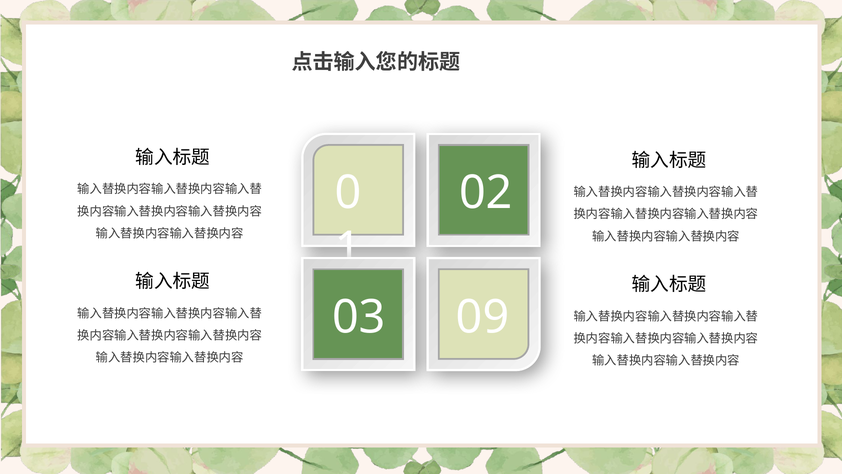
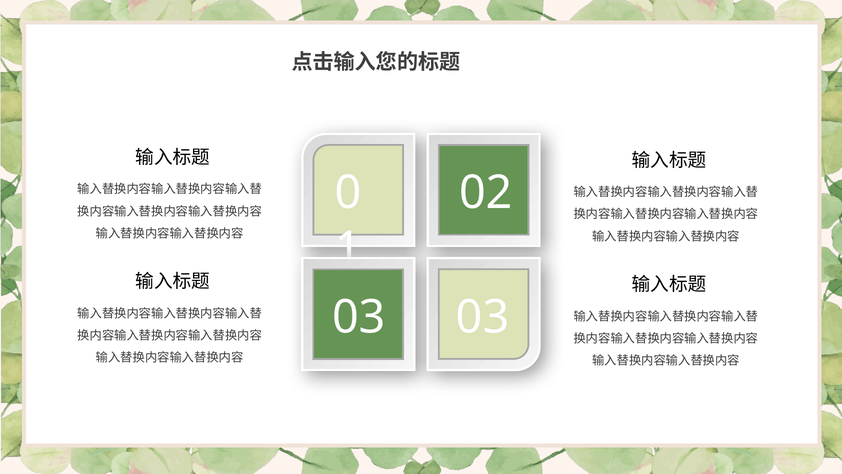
09 at (483, 317): 09 -> 03
